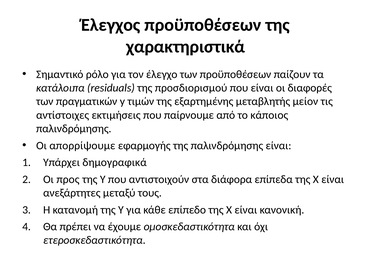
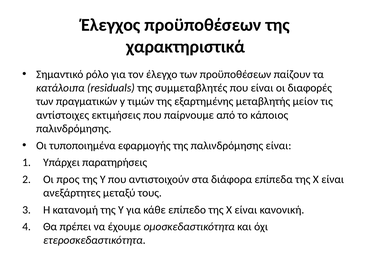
προσδιορισμού: προσδιορισμού -> συμμεταβλητές
απορρίψουμε: απορρίψουμε -> τυποποιημένα
δημογραφικά: δημογραφικά -> παρατηρήσεις
